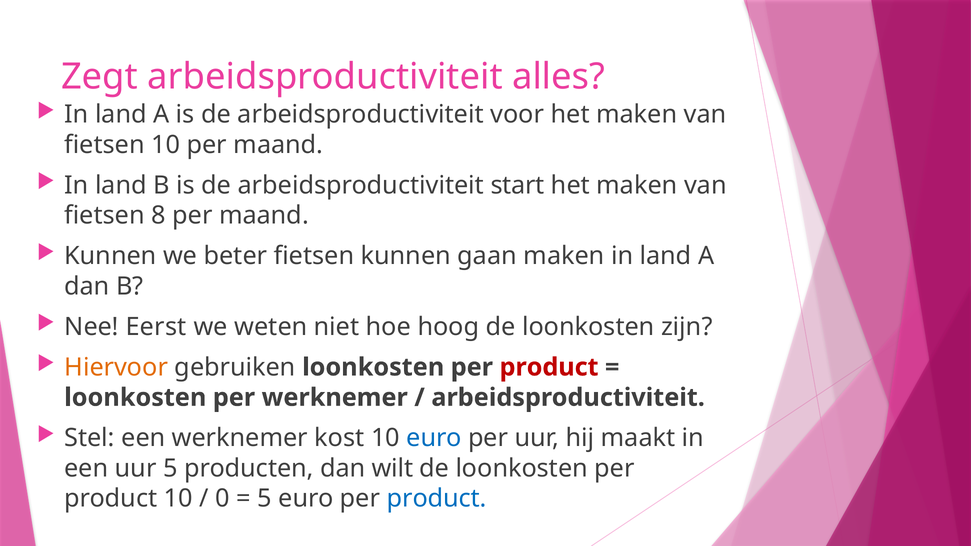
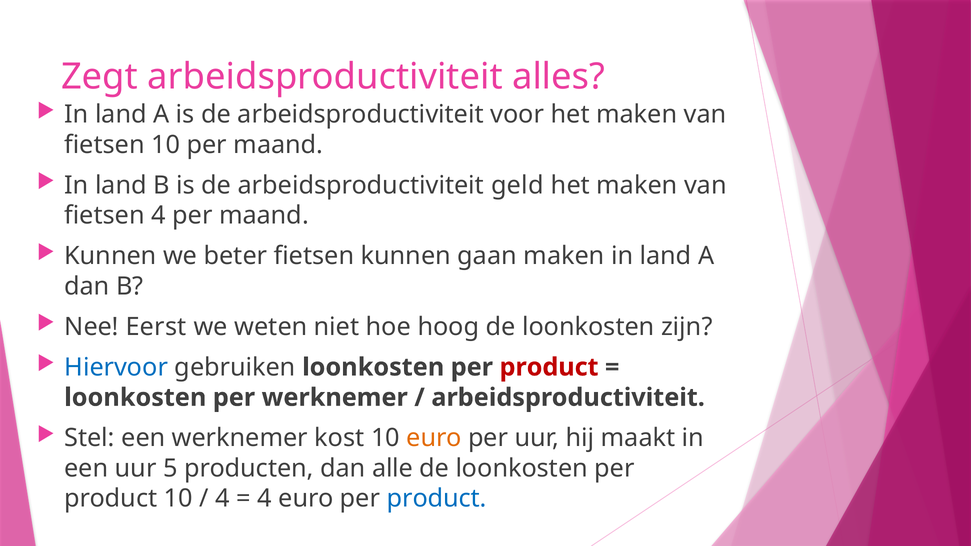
start: start -> geld
fietsen 8: 8 -> 4
Hiervoor colour: orange -> blue
euro at (434, 438) colour: blue -> orange
wilt: wilt -> alle
0 at (223, 499): 0 -> 4
5 at (265, 499): 5 -> 4
